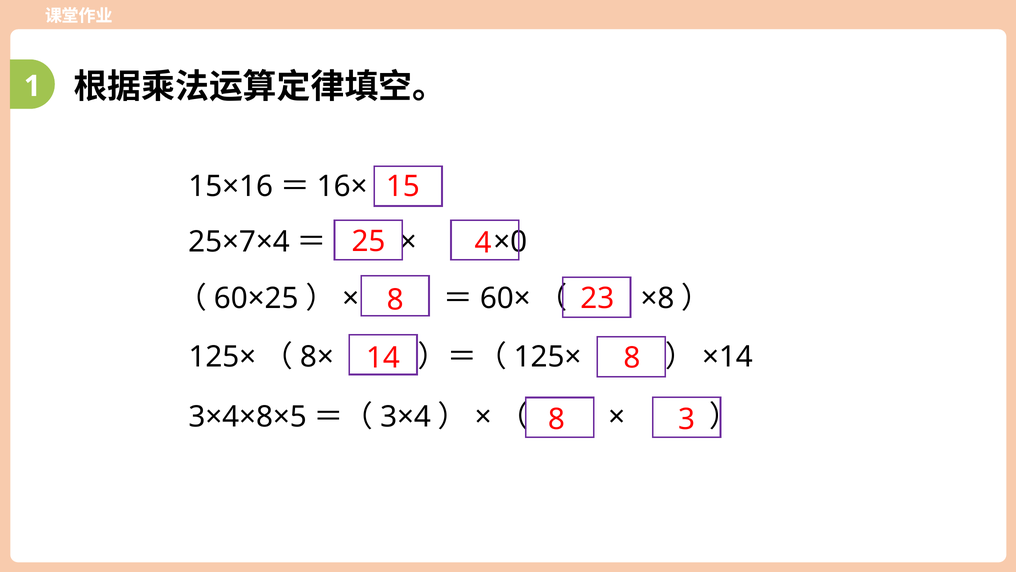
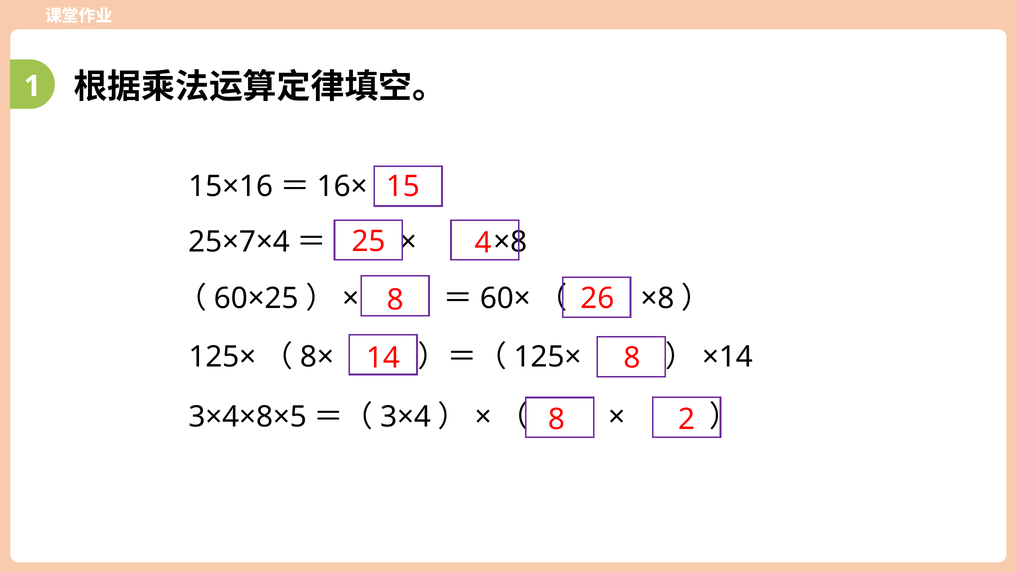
×0 at (510, 242): ×0 -> ×8
23: 23 -> 26
3: 3 -> 2
